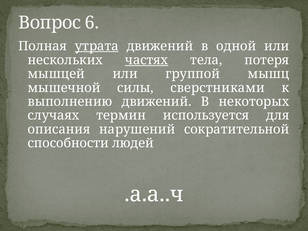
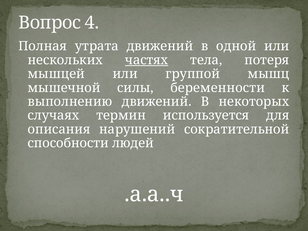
6: 6 -> 4
утрата underline: present -> none
сверстниками: сверстниками -> беременности
